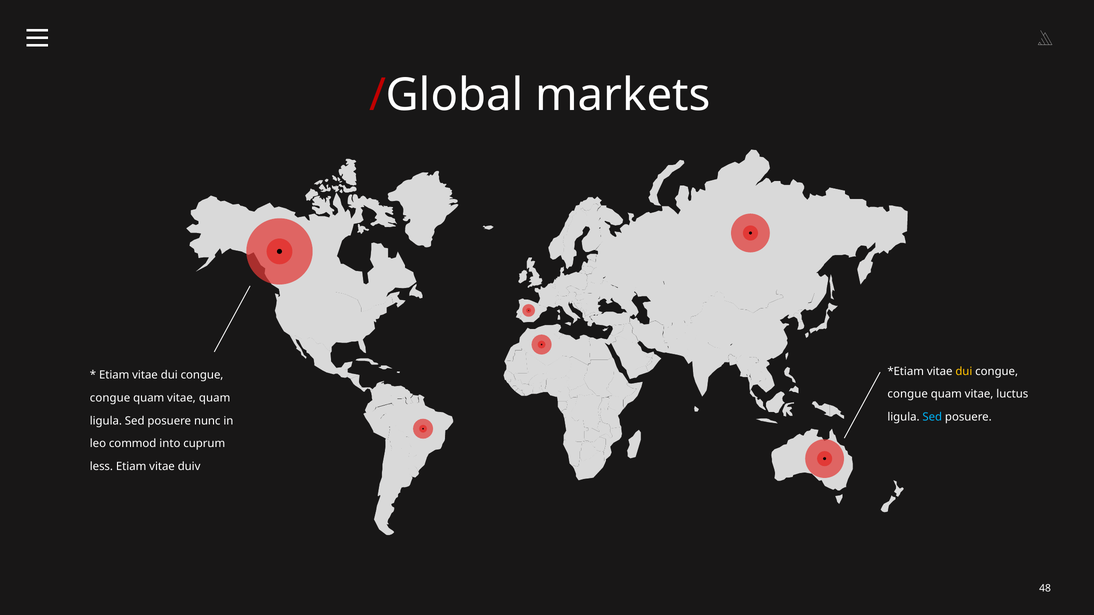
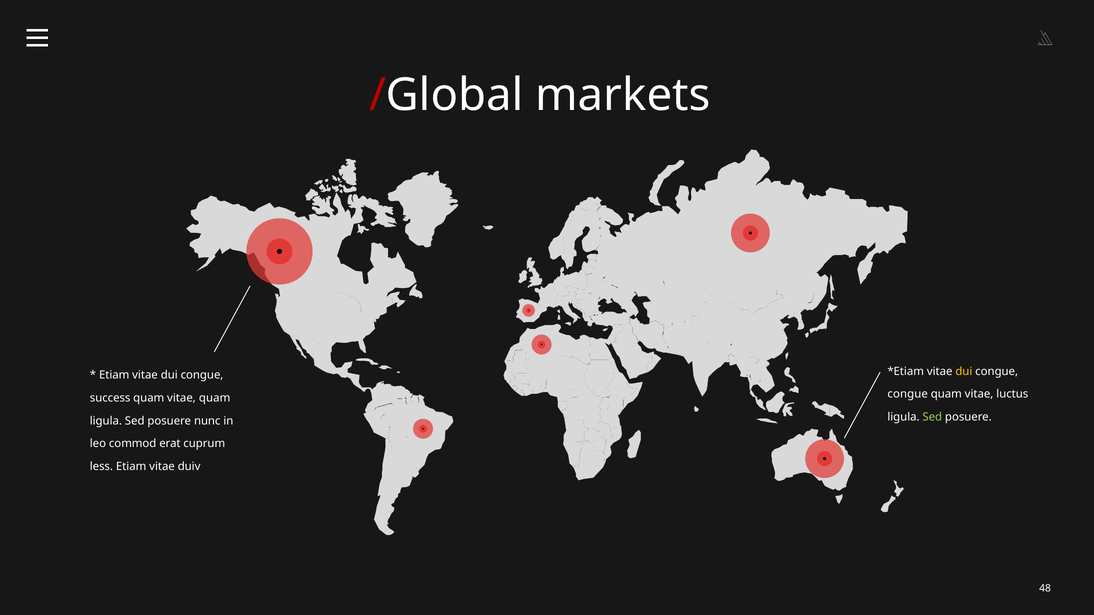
congue at (110, 398): congue -> success
Sed at (932, 417) colour: light blue -> light green
into: into -> erat
